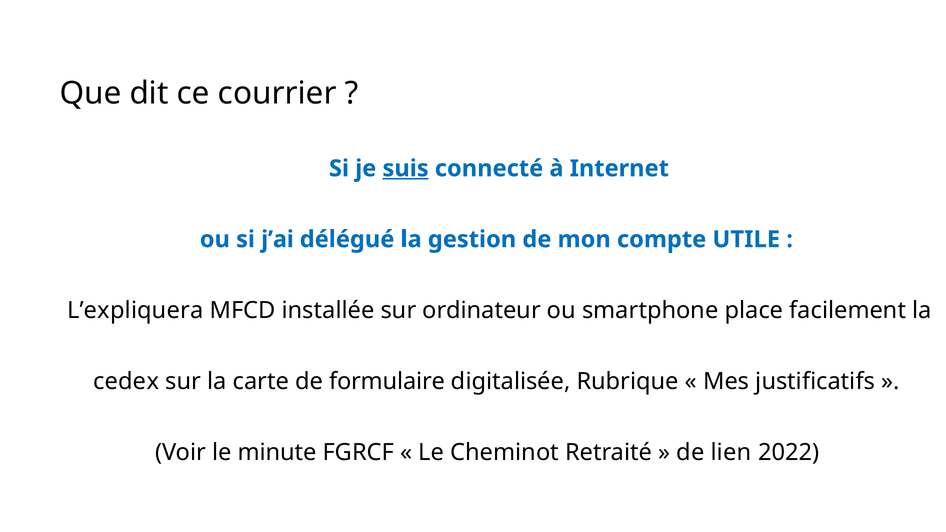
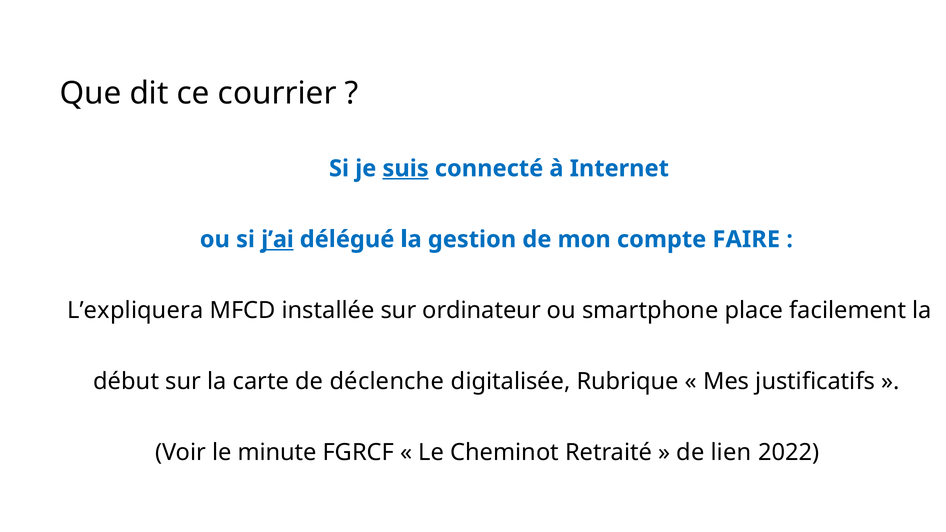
j’ai underline: none -> present
UTILE: UTILE -> FAIRE
cedex: cedex -> début
formulaire: formulaire -> déclenche
